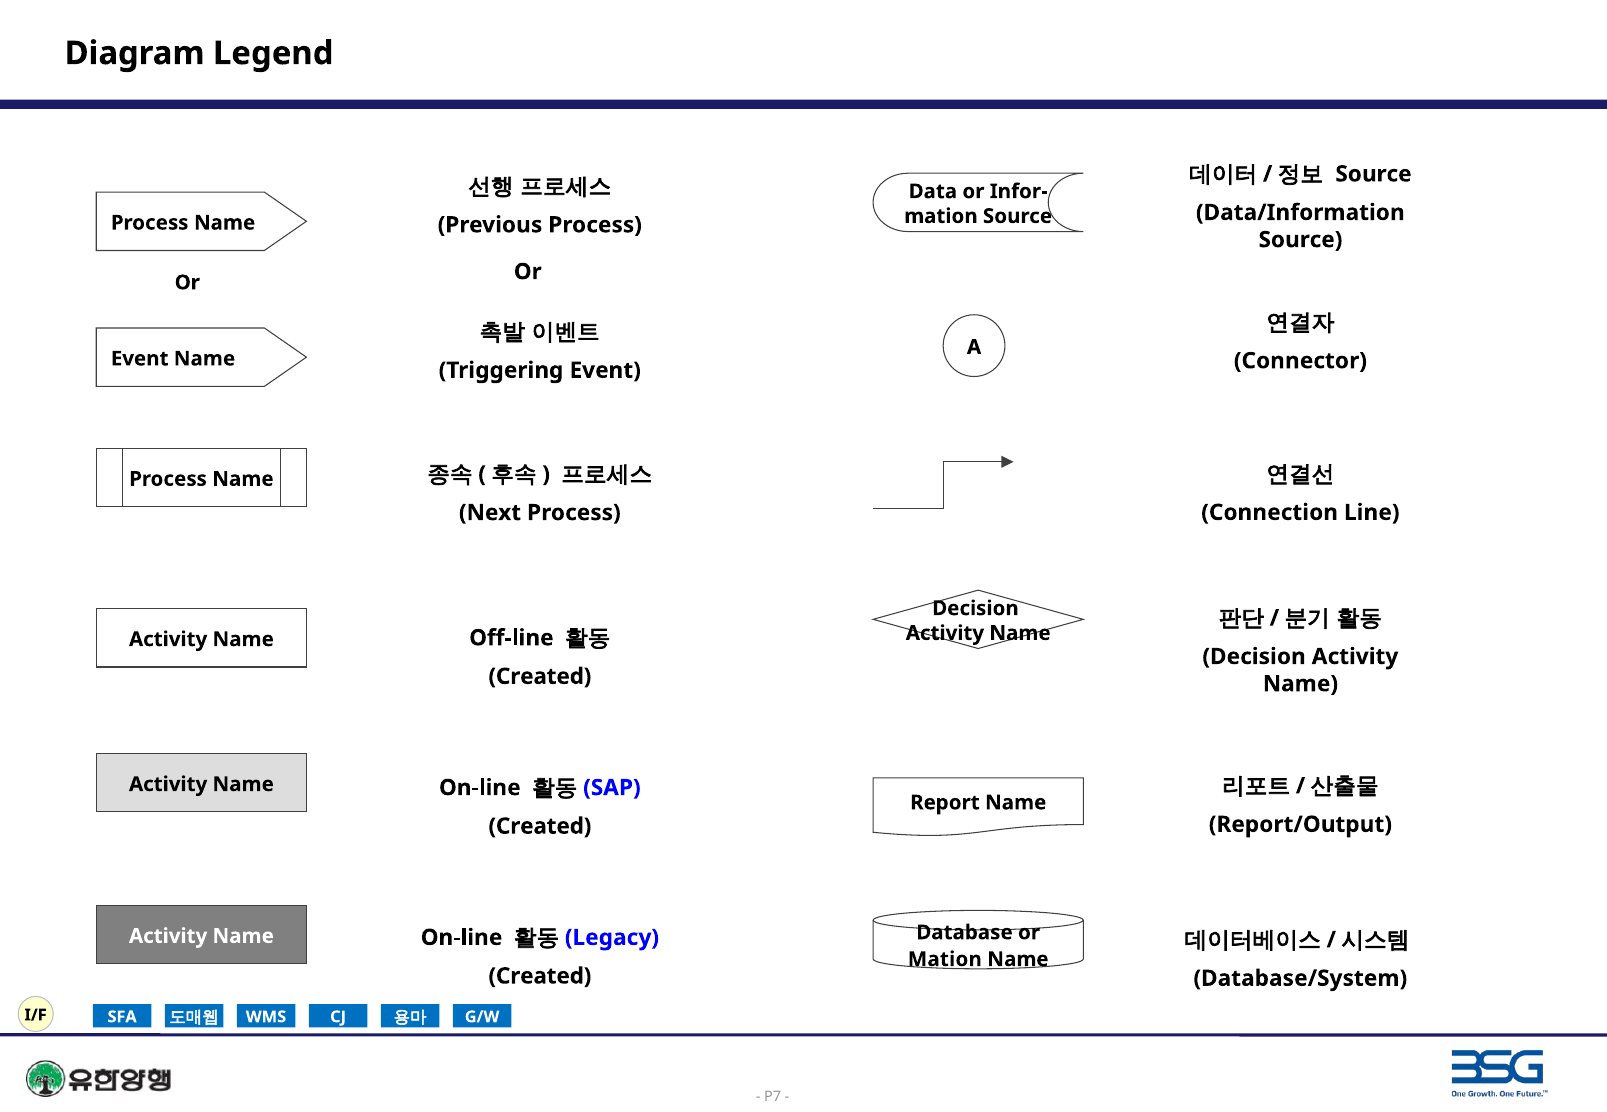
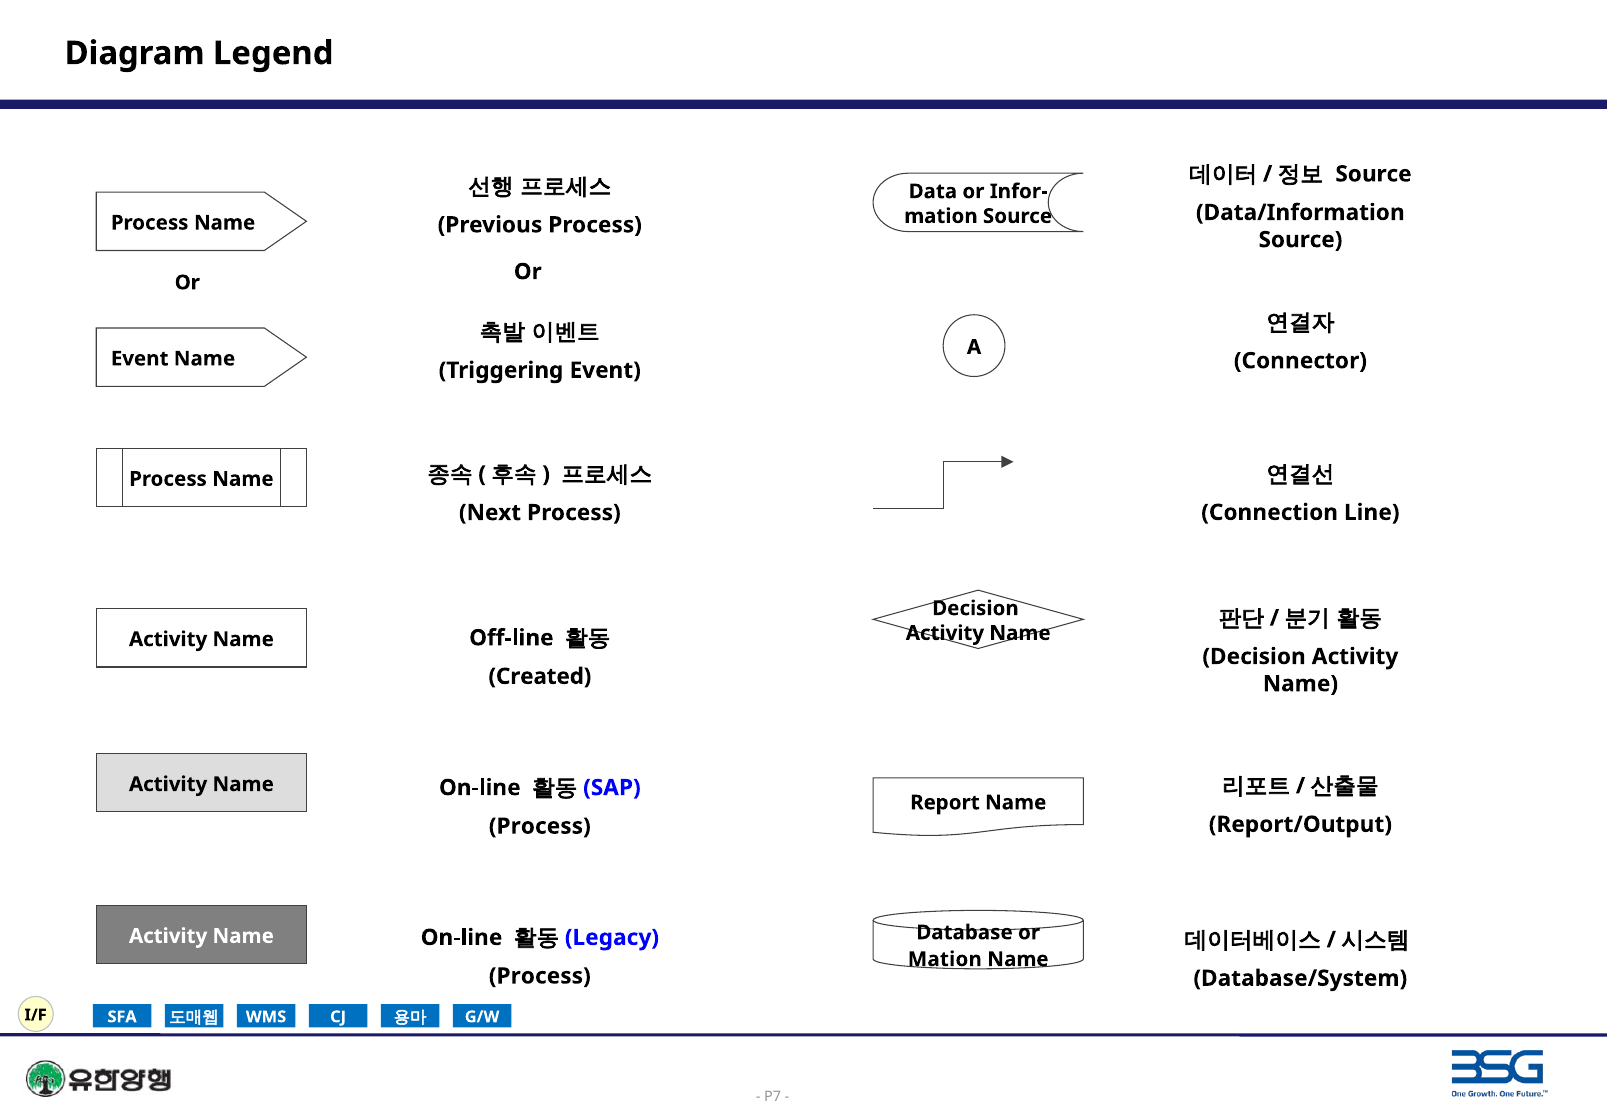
Created at (540, 827): Created -> Process
Created at (540, 977): Created -> Process
